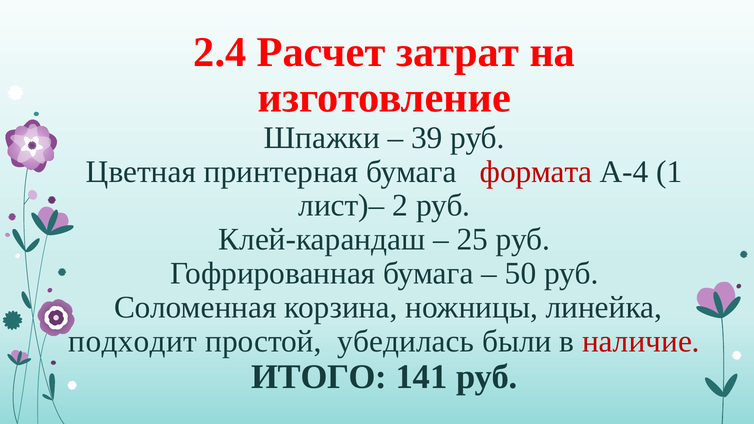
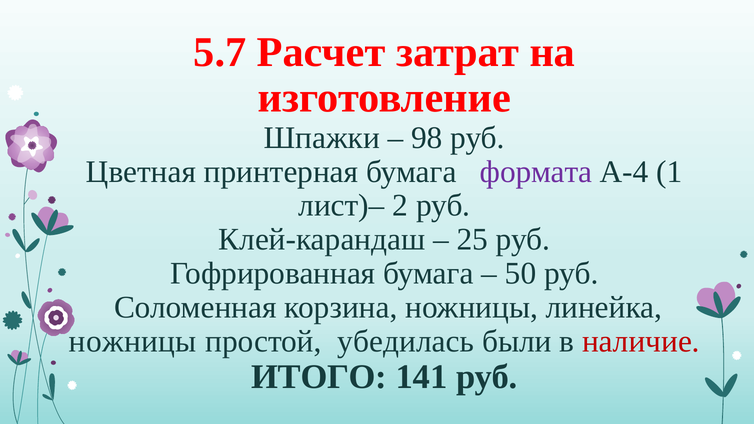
2.4: 2.4 -> 5.7
39: 39 -> 98
формата colour: red -> purple
подходит at (133, 341): подходит -> ножницы
